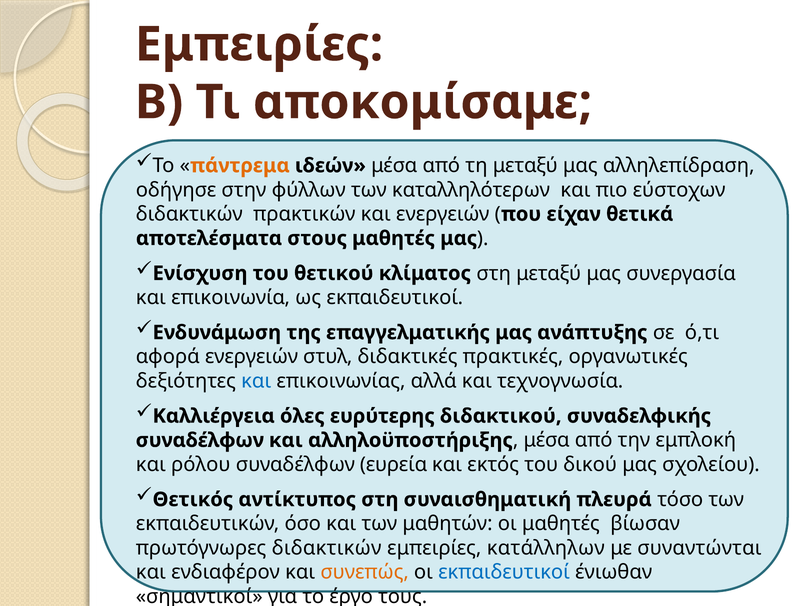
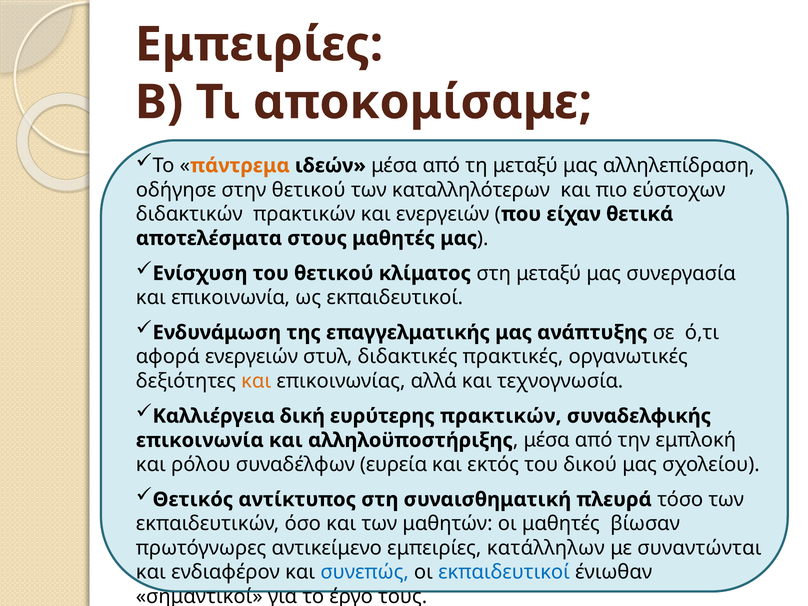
στην φύλλων: φύλλων -> θετικού
και at (256, 381) colour: blue -> orange
όλες: όλες -> δική
ευρύτερης διδακτικού: διδακτικού -> πρακτικών
συναδέλφων at (200, 440): συναδέλφων -> επικοινωνία
πρωτόγνωρες διδακτικών: διδακτικών -> αντικείμενο
συνεπώς colour: orange -> blue
